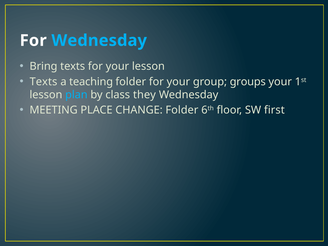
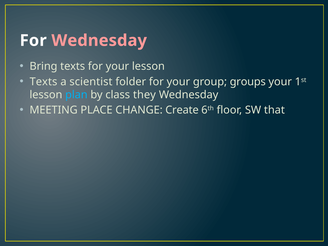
Wednesday at (99, 41) colour: light blue -> pink
teaching: teaching -> scientist
CHANGE Folder: Folder -> Create
first: first -> that
